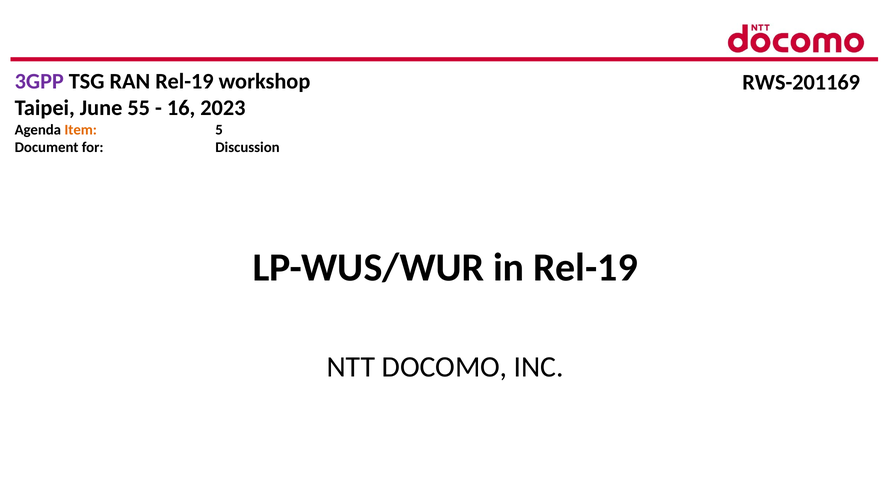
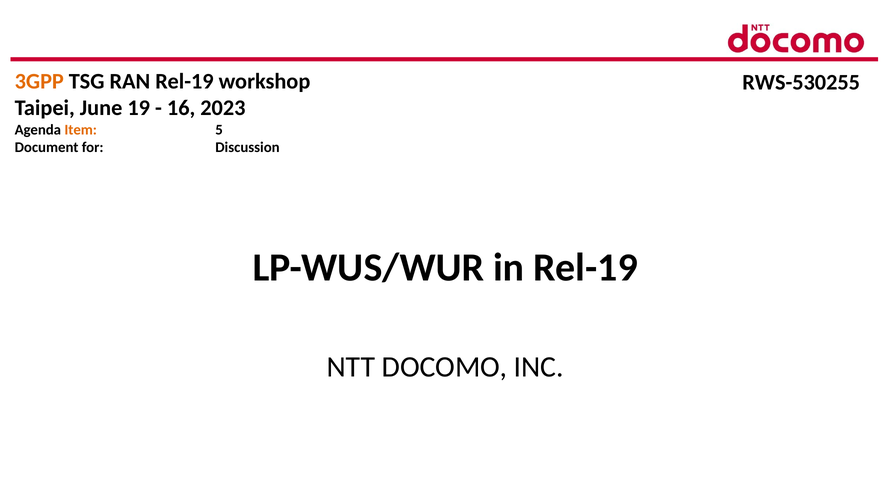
3GPP colour: purple -> orange
RWS-201169: RWS-201169 -> RWS-530255
55: 55 -> 19
